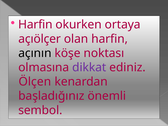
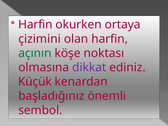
açıölçer: açıölçer -> çizimini
açının colour: black -> green
Ölçen: Ölçen -> Küçük
